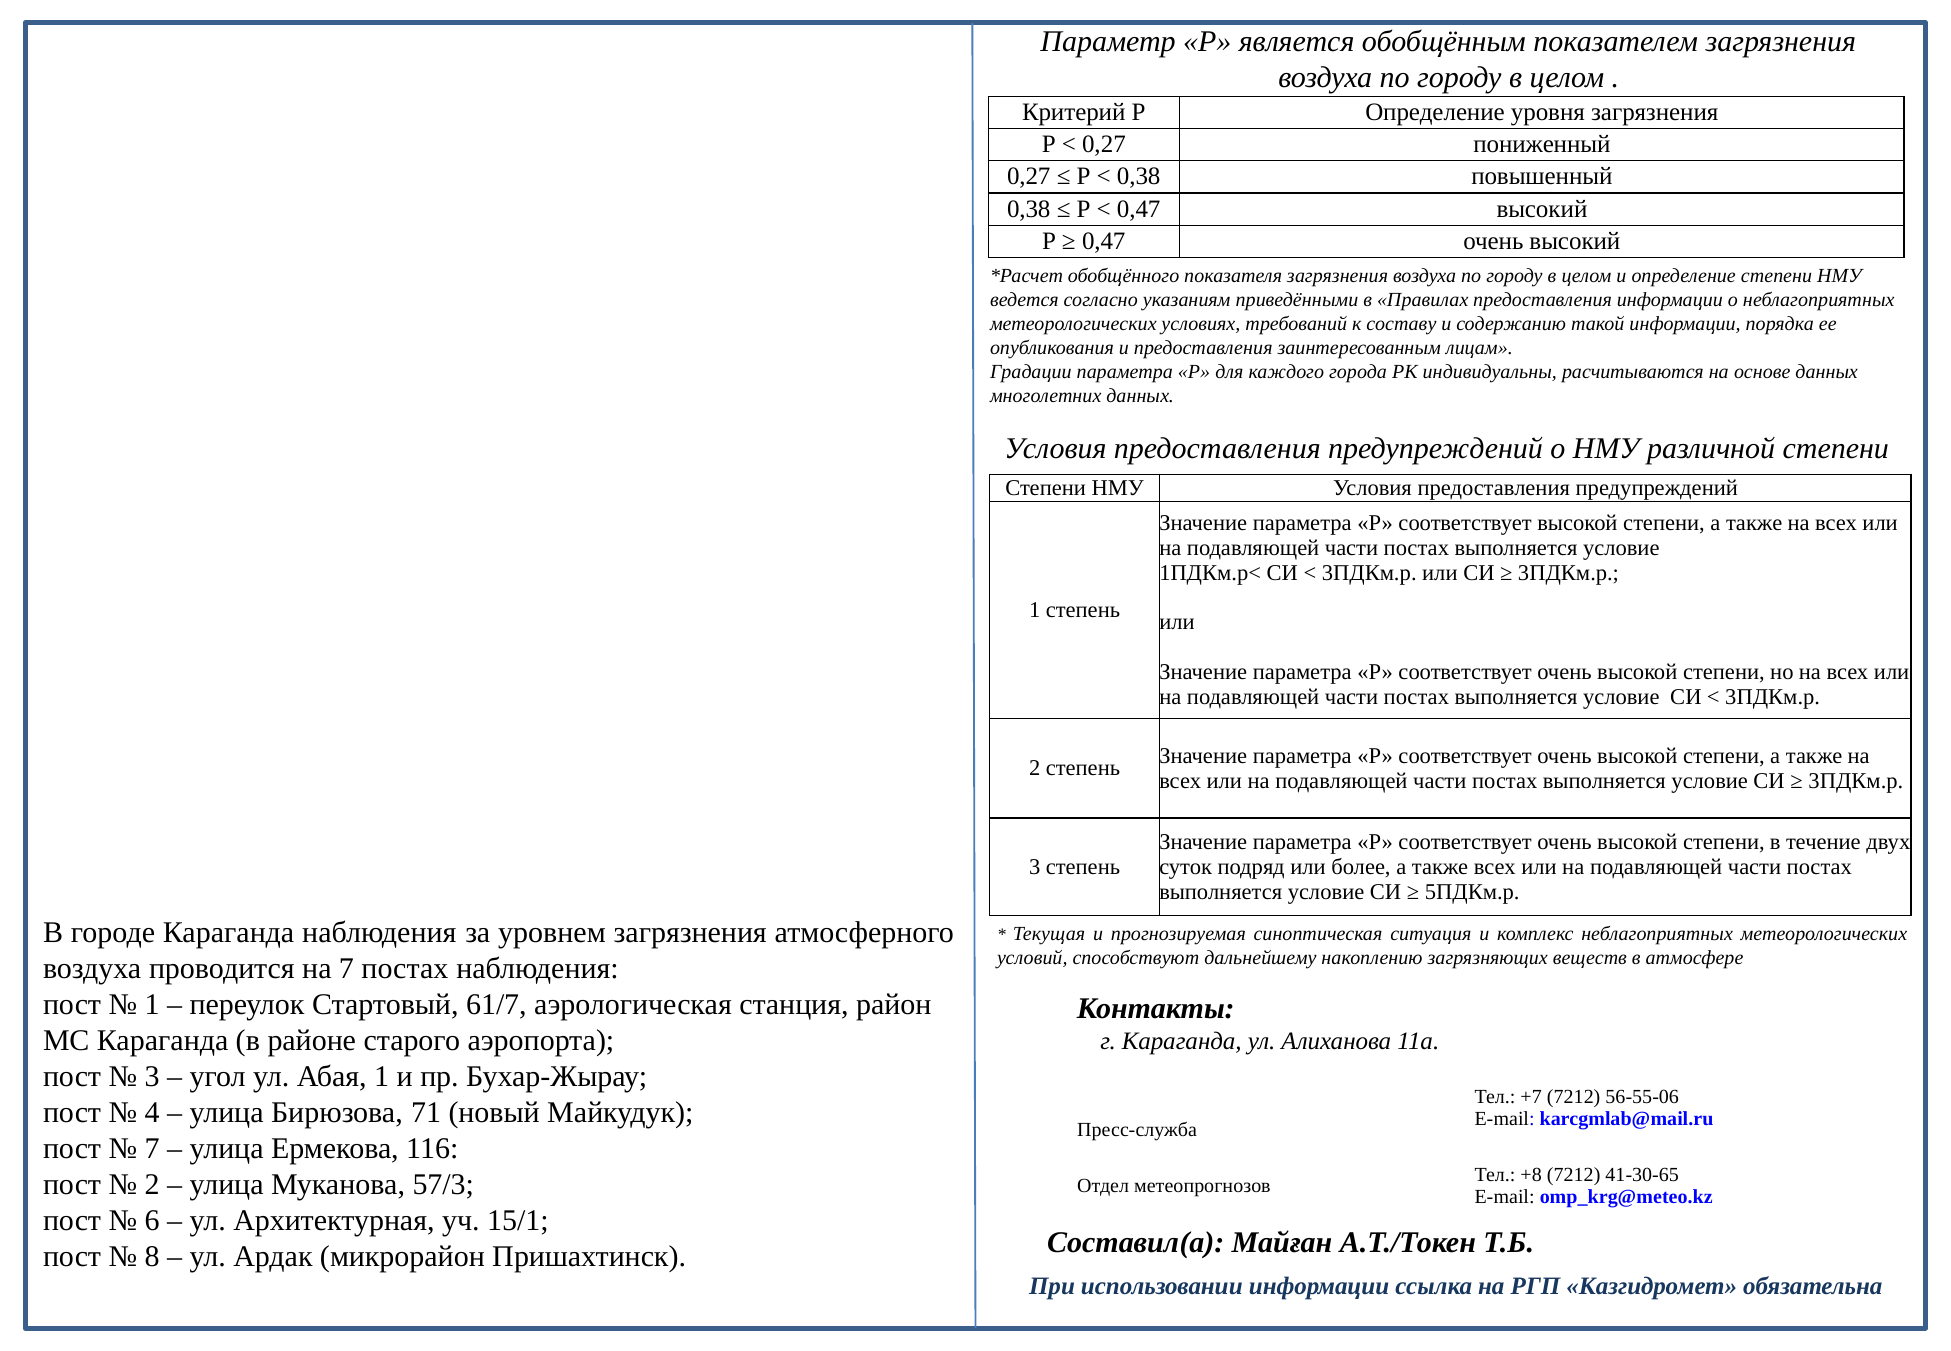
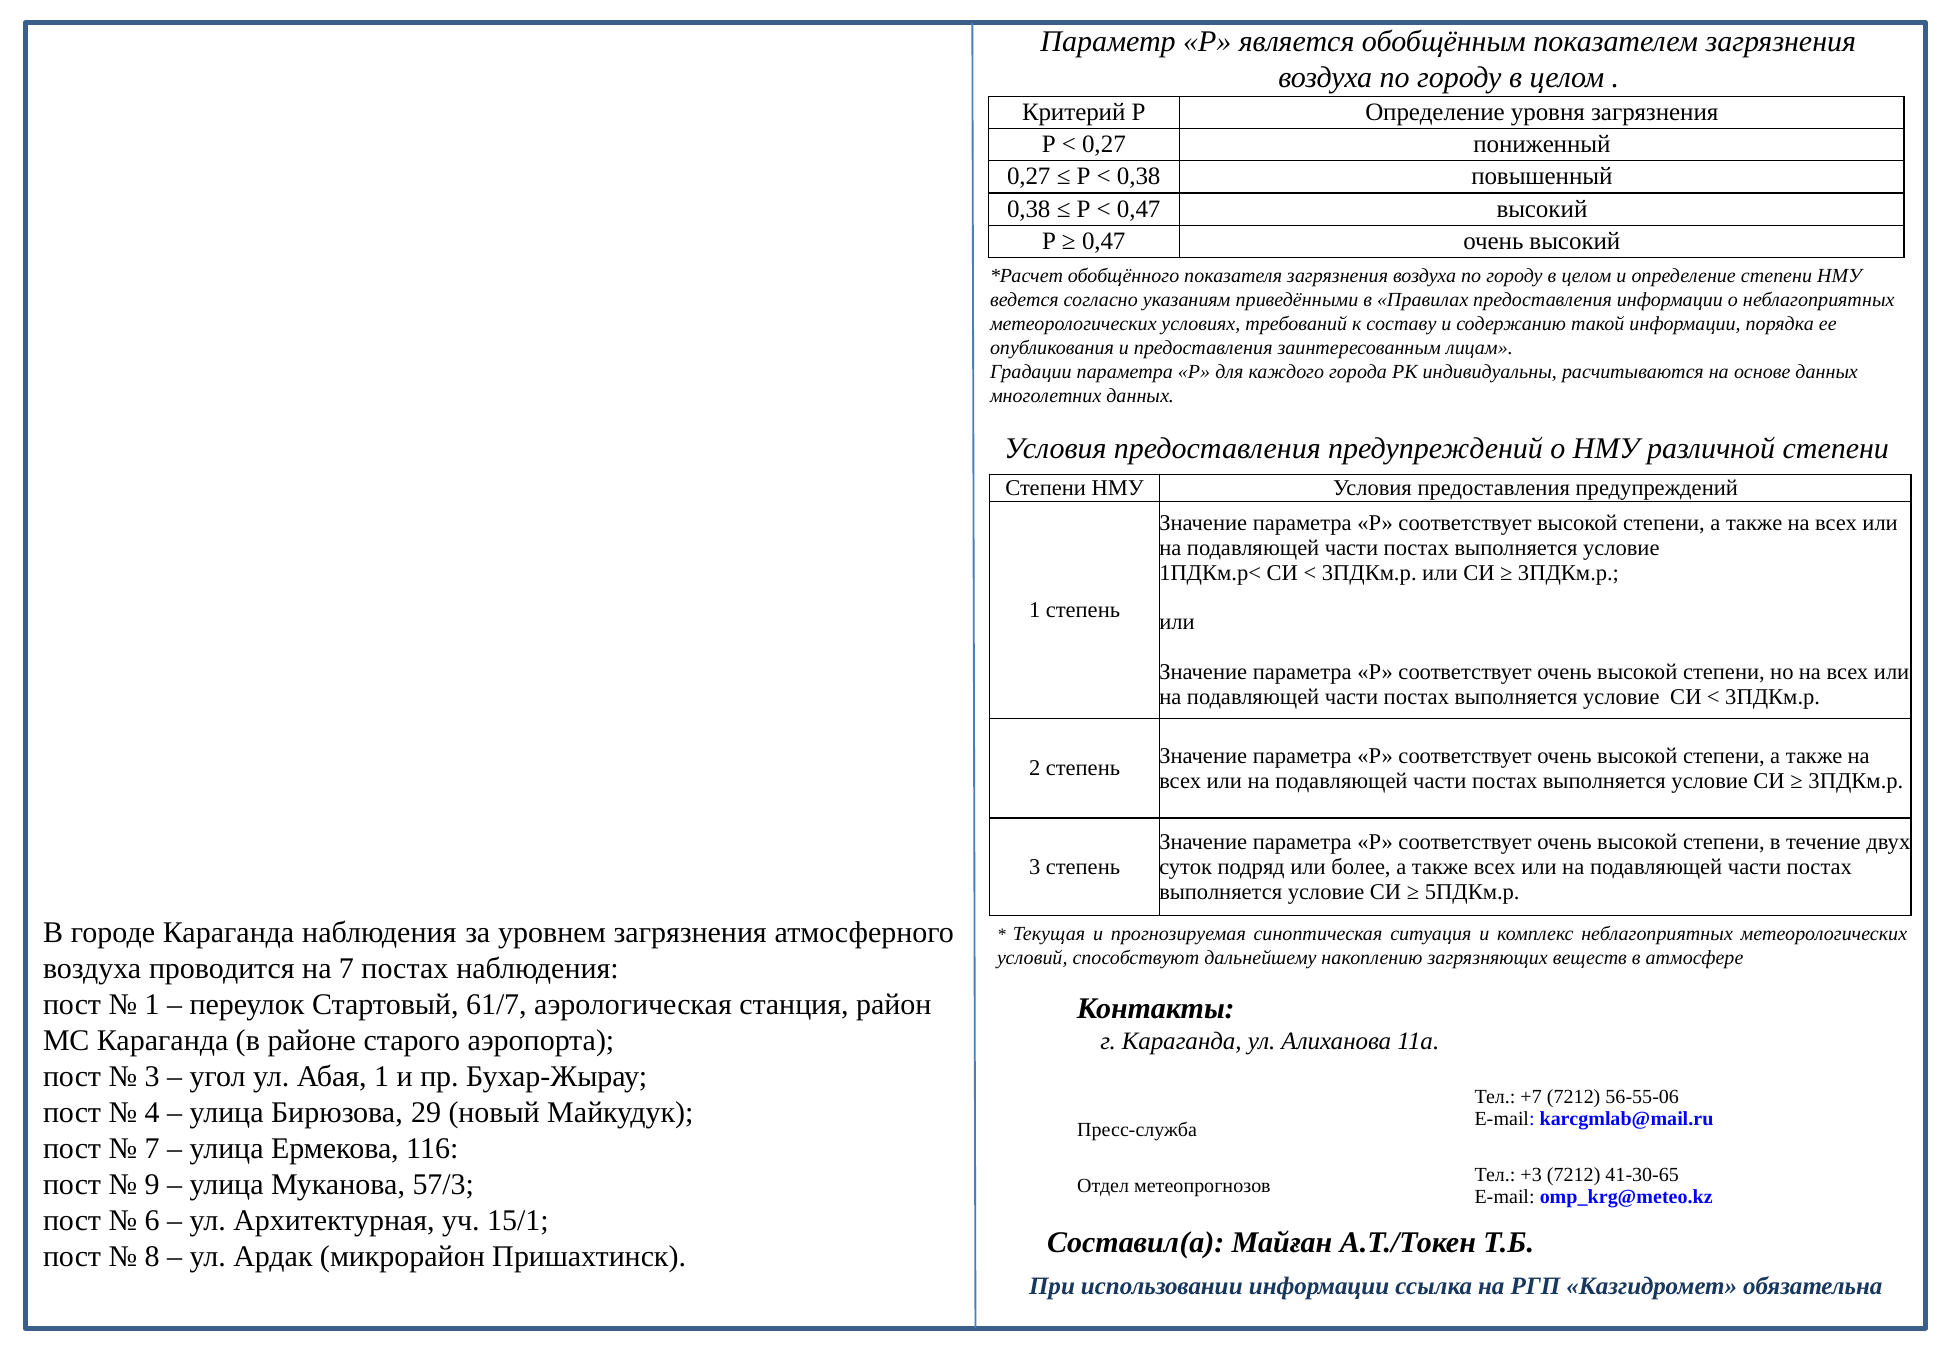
71: 71 -> 29
+8: +8 -> +3
2 at (152, 1185): 2 -> 9
